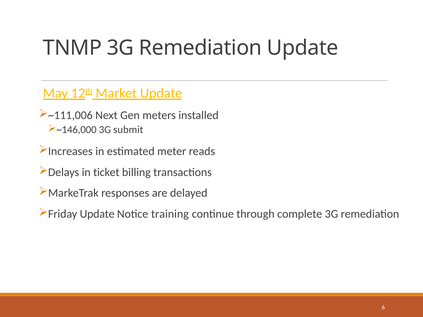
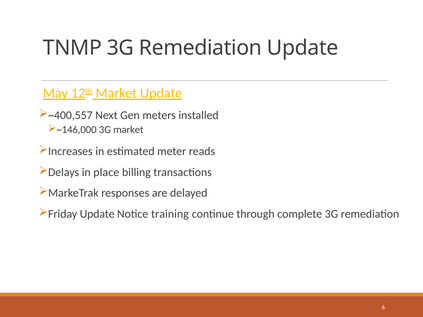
~111,006: ~111,006 -> ~400,557
3G submit: submit -> market
ticket: ticket -> place
